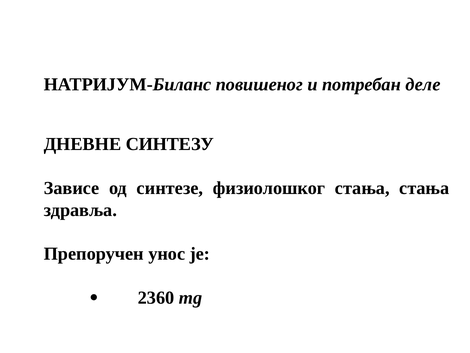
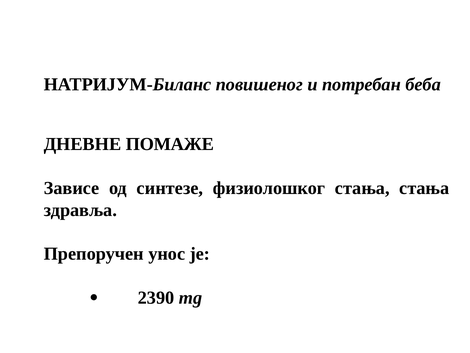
деле: деле -> беба
СИНТЕЗУ: СИНТЕЗУ -> ПОМАЖЕ
2360: 2360 -> 2390
